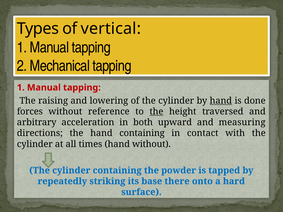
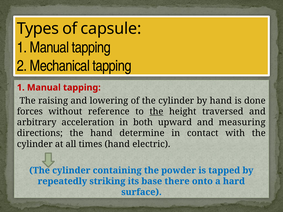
vertical: vertical -> capsule
hand at (221, 101) underline: present -> none
hand containing: containing -> determine
hand without: without -> electric
